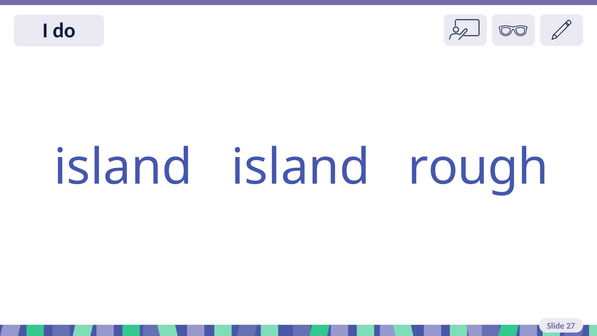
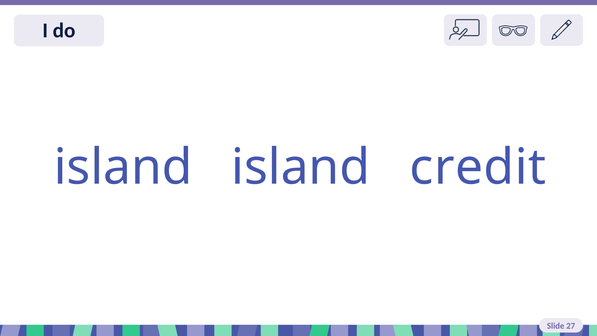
rough: rough -> credit
